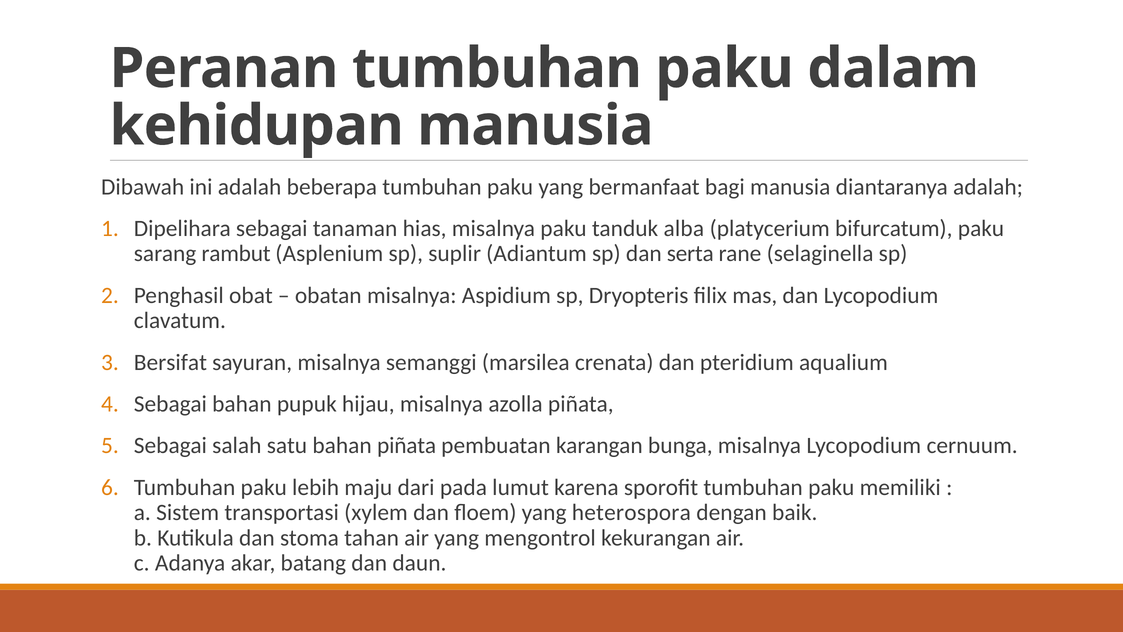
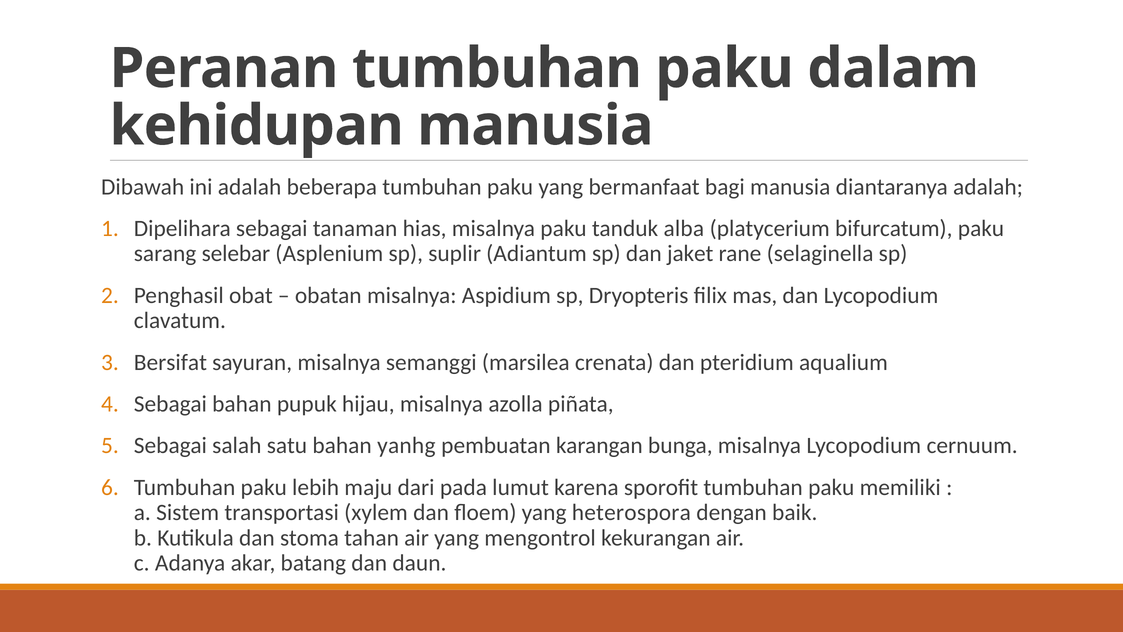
rambut: rambut -> selebar
serta: serta -> jaket
bahan piñata: piñata -> yanhg
